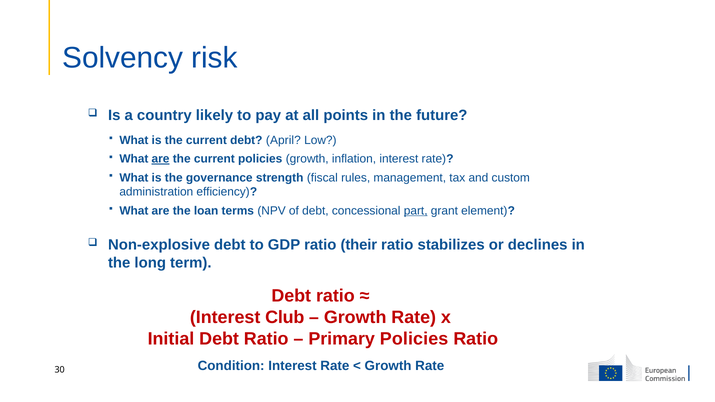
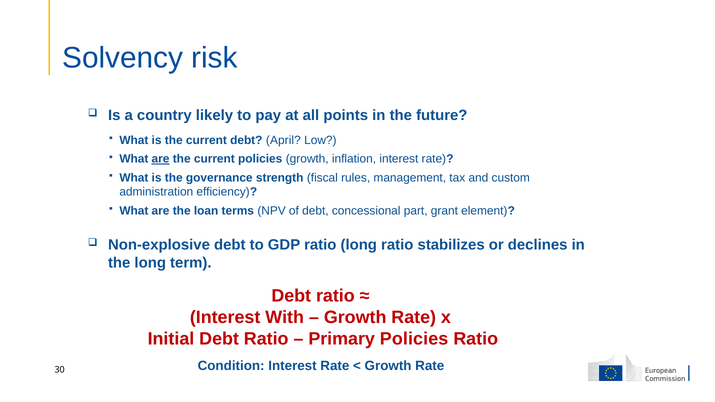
part underline: present -> none
ratio their: their -> long
Club: Club -> With
